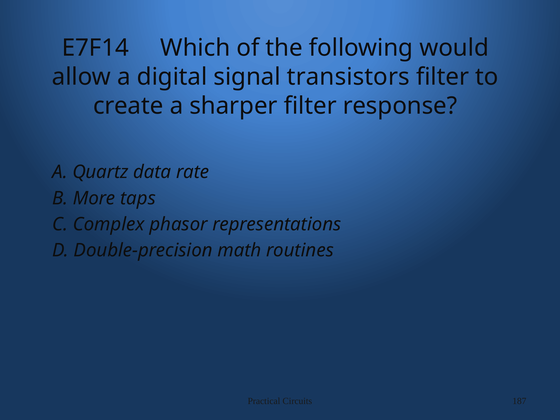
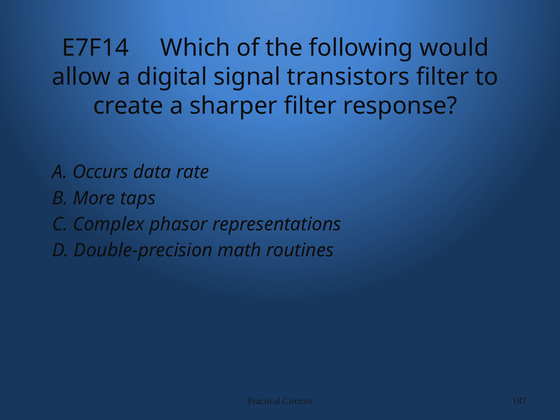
Quartz: Quartz -> Occurs
